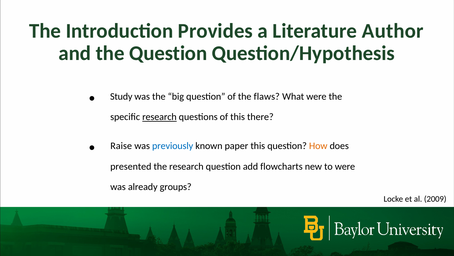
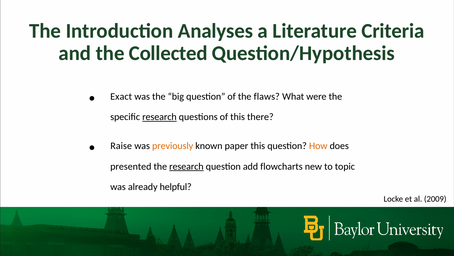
Provides: Provides -> Analyses
Author: Author -> Criteria
the Question: Question -> Collected
Study: Study -> Exact
previously colour: blue -> orange
research at (186, 166) underline: none -> present
to were: were -> topic
groups: groups -> helpful
